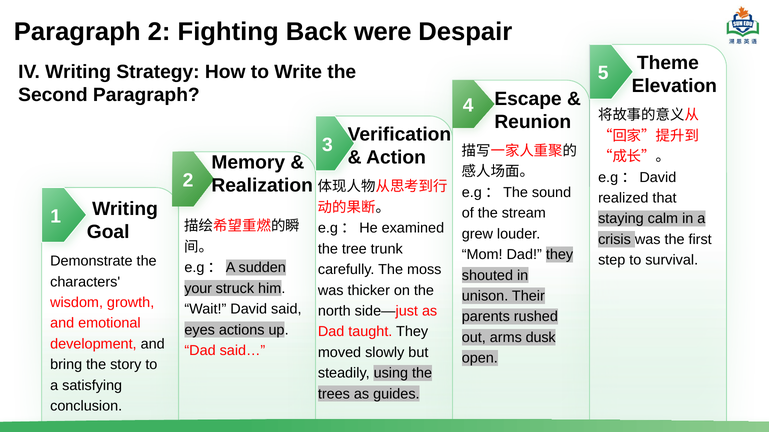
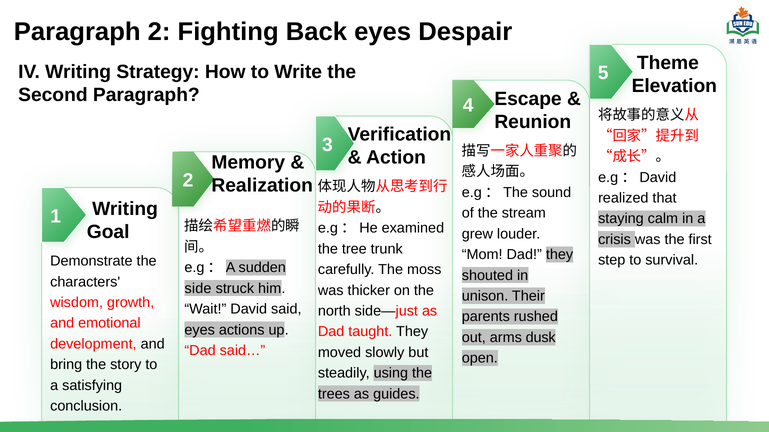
Back were: were -> eyes
your: your -> side
